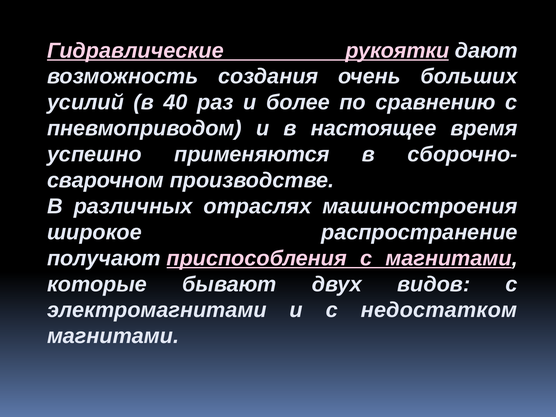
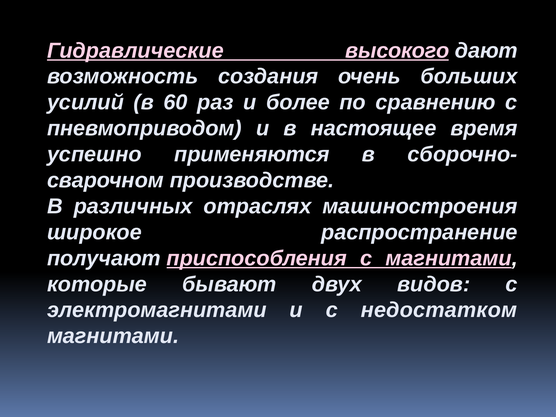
рукоятки: рукоятки -> высокого
40: 40 -> 60
